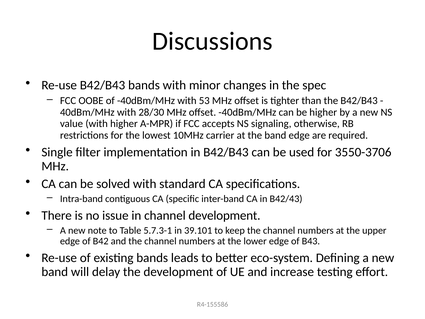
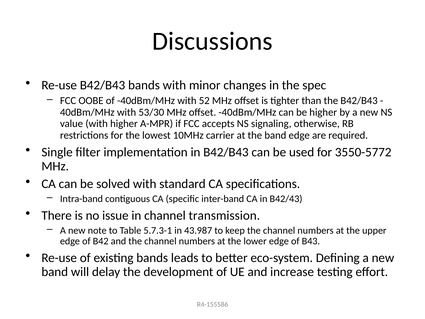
53: 53 -> 52
28/30: 28/30 -> 53/30
3550-3706: 3550-3706 -> 3550-5772
channel development: development -> transmission
39.101: 39.101 -> 43.987
